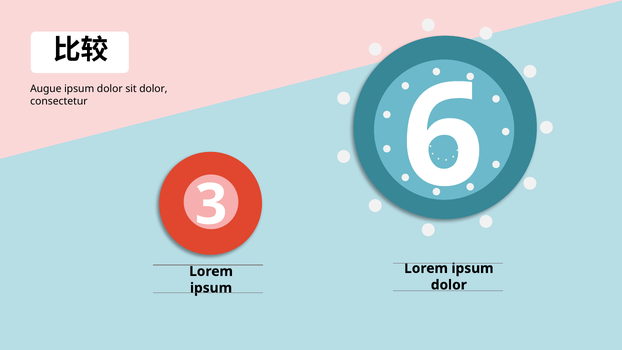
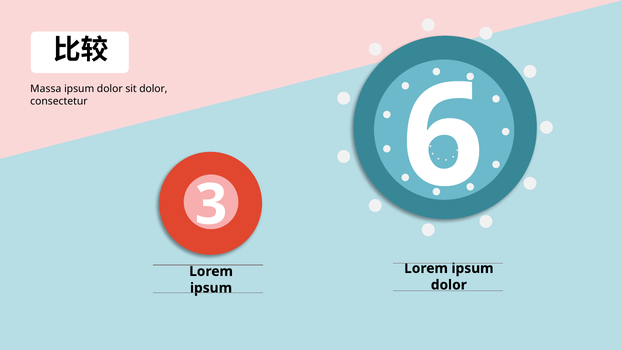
Augue: Augue -> Massa
